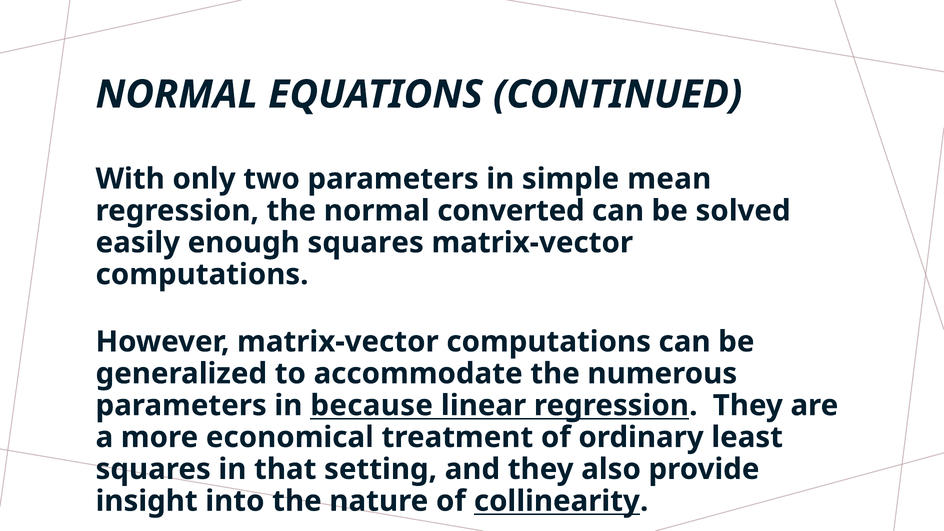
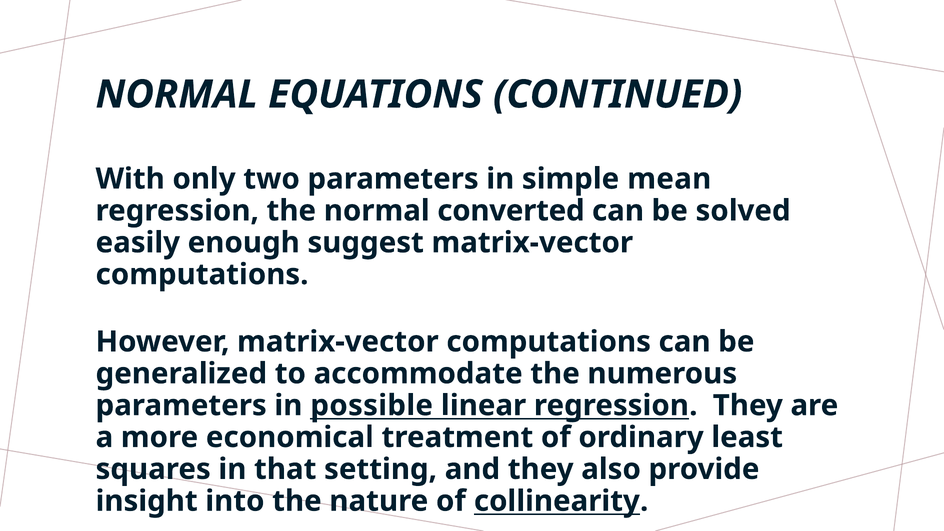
enough squares: squares -> suggest
because: because -> possible
